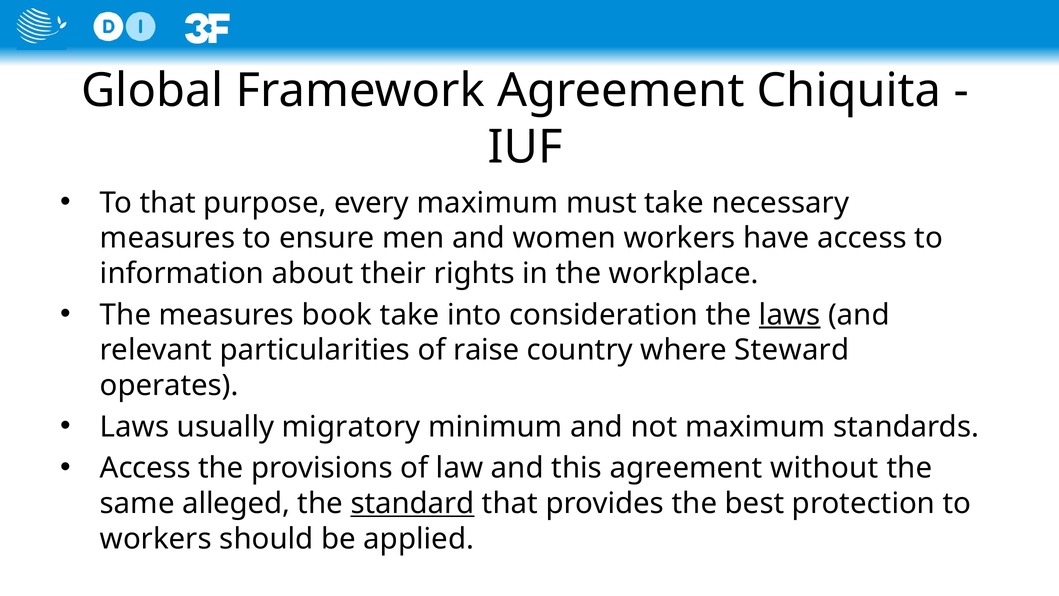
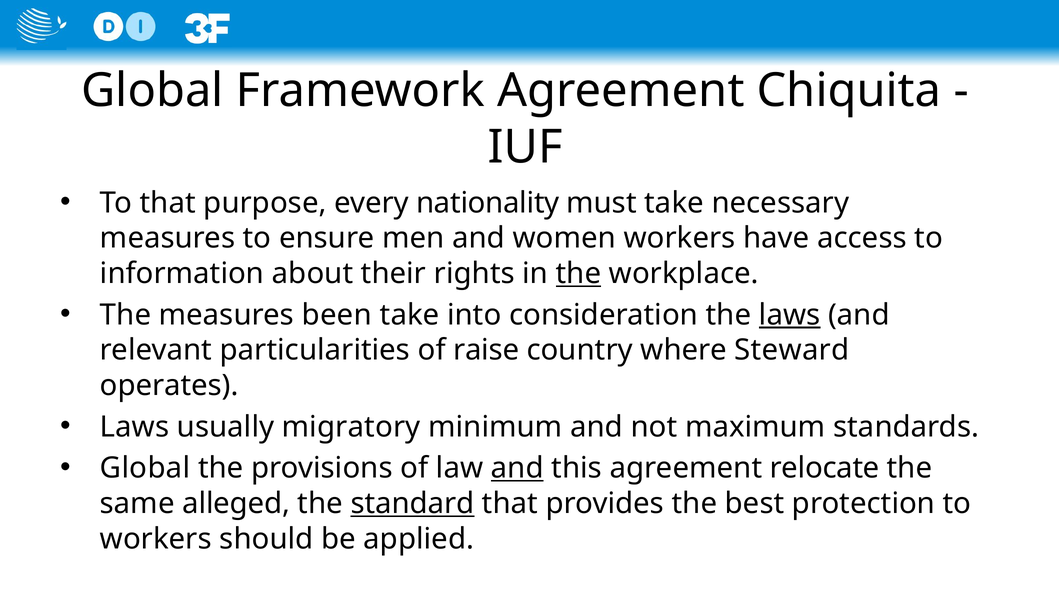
every maximum: maximum -> nationality
the at (579, 274) underline: none -> present
book: book -> been
Access at (145, 468): Access -> Global
and at (517, 468) underline: none -> present
without: without -> relocate
